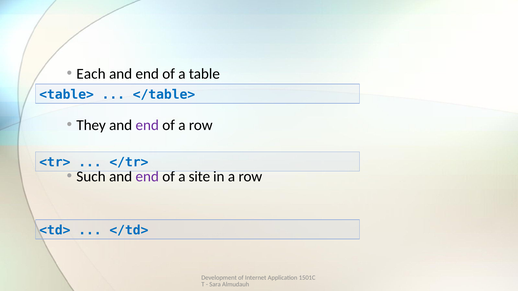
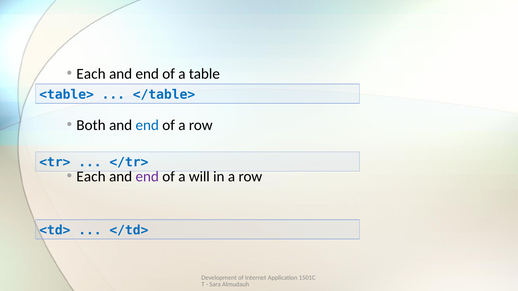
They: They -> Both
end at (147, 125) colour: purple -> blue
Such at (91, 177): Such -> Each
site: site -> will
